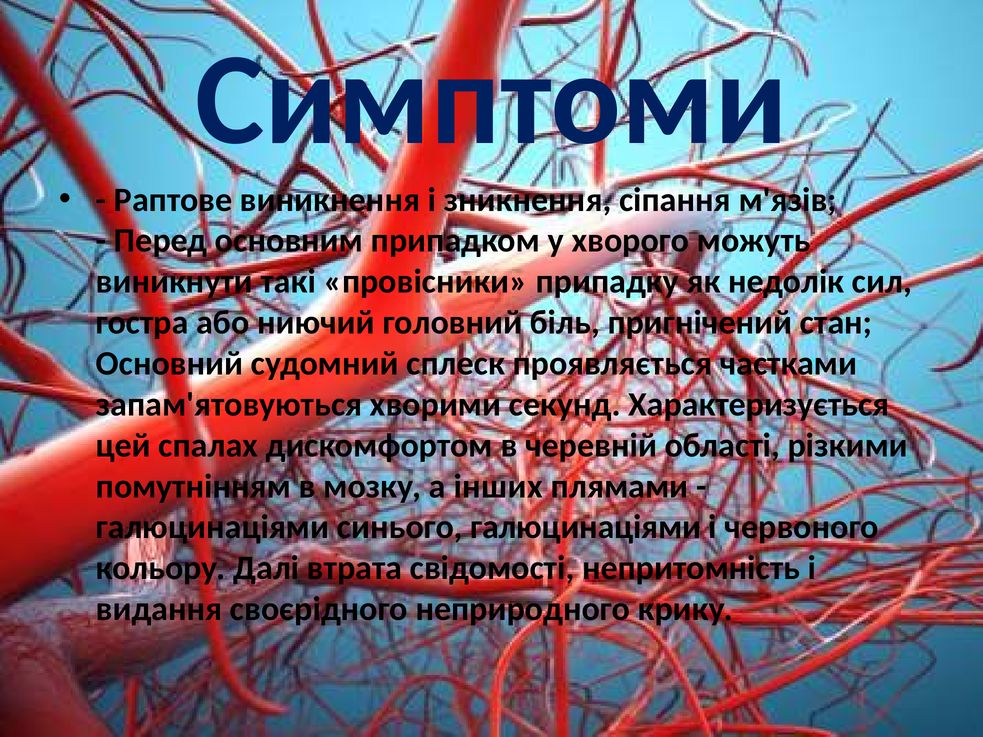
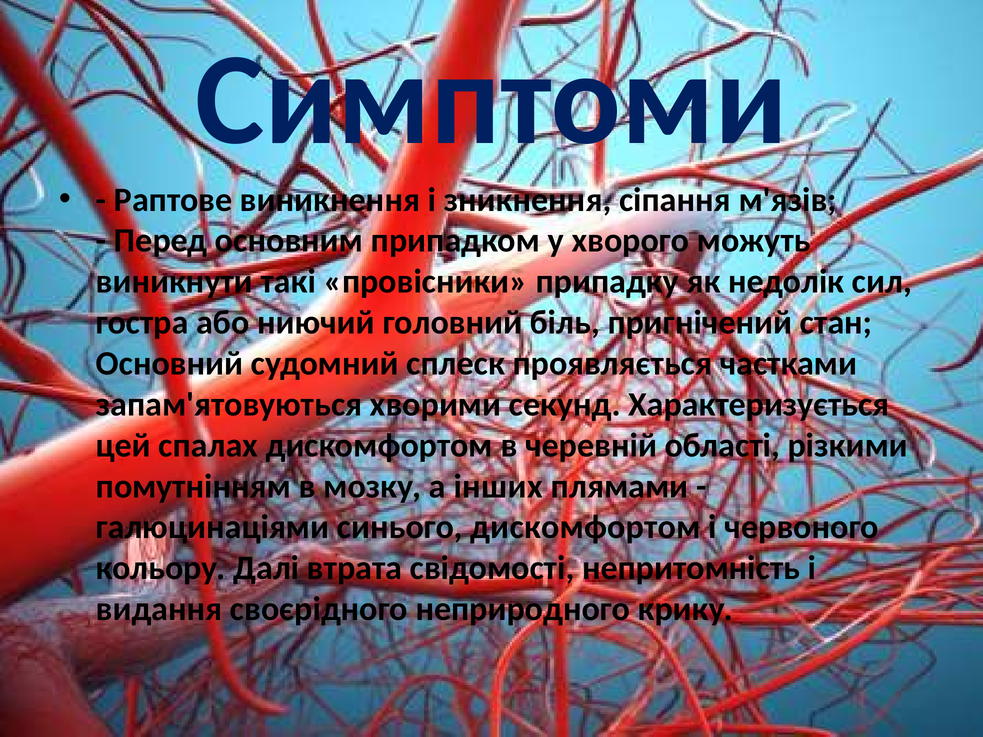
синього галюцинаціями: галюцинаціями -> дискомфортом
